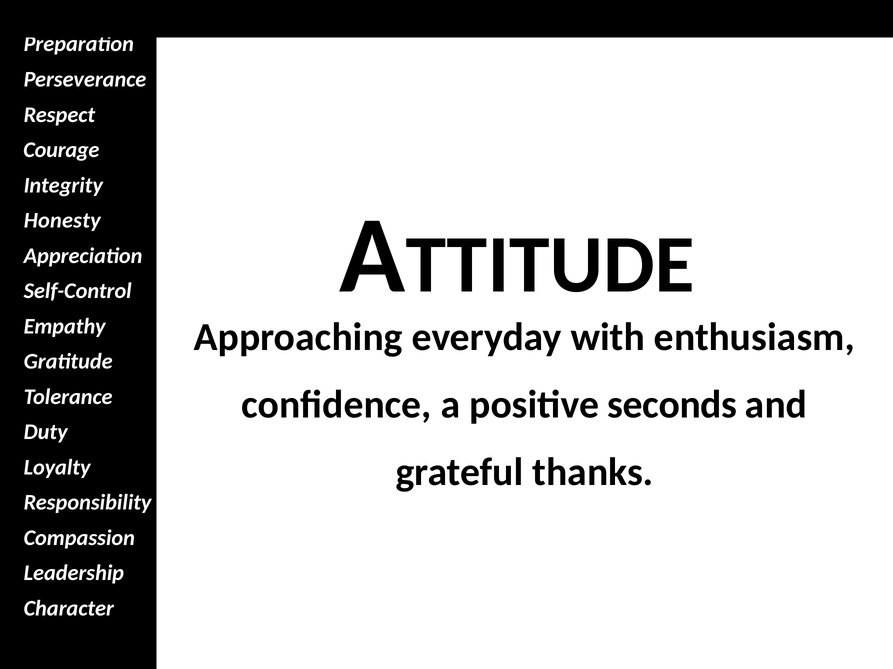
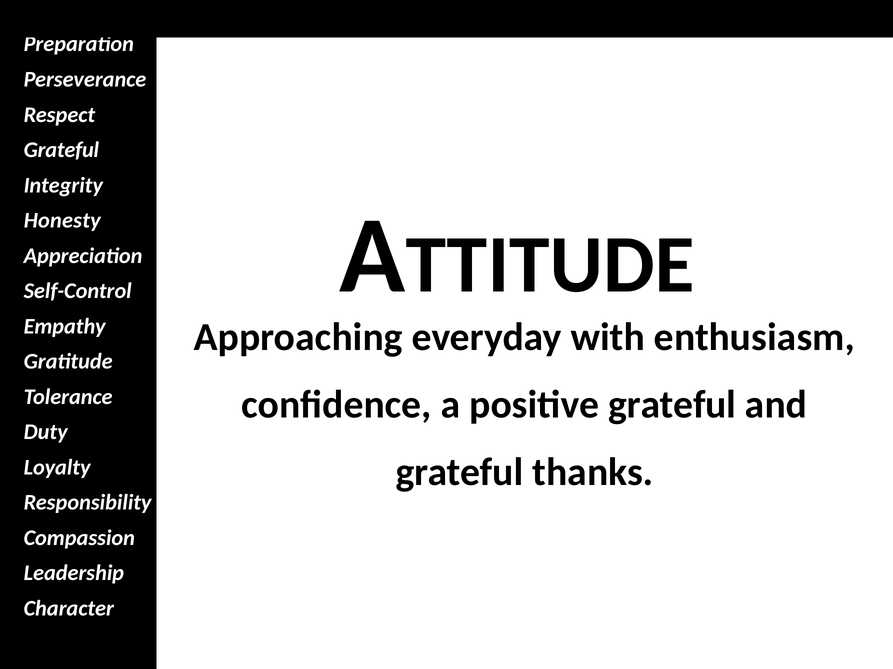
Courage at (61, 150): Courage -> Grateful
positive seconds: seconds -> grateful
